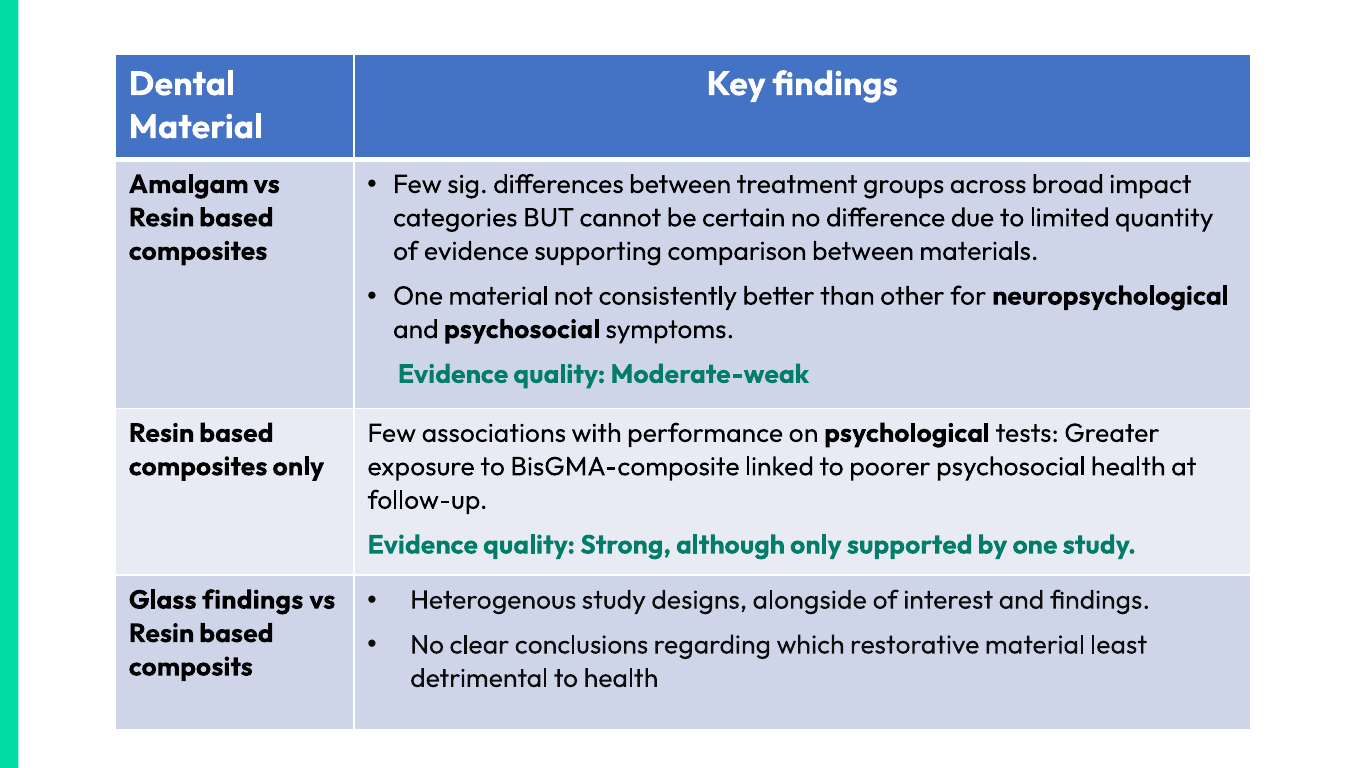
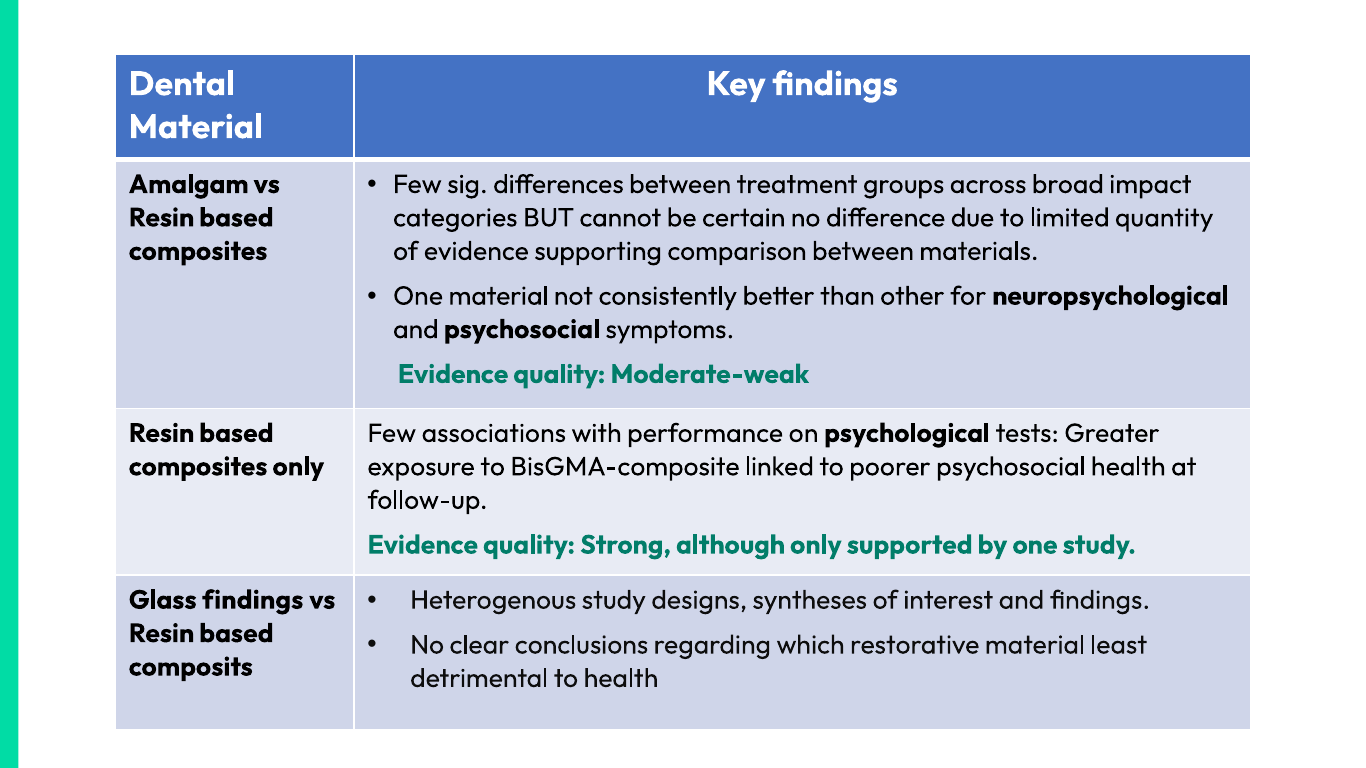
alongside: alongside -> syntheses
